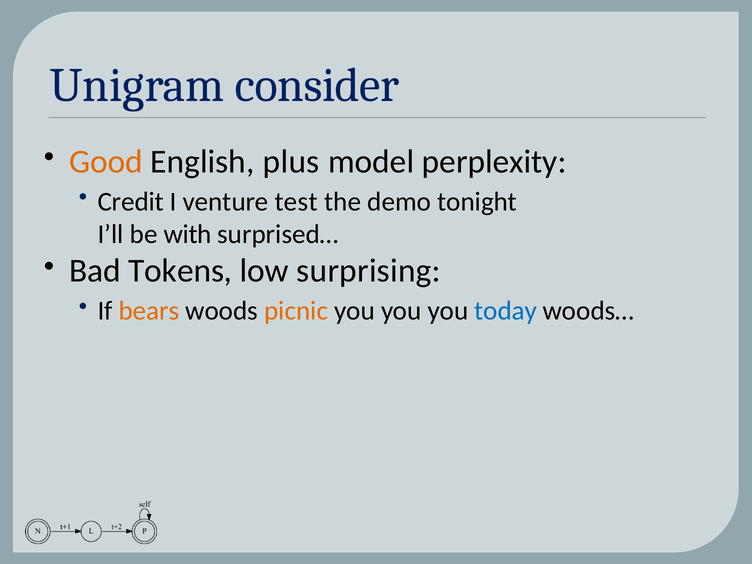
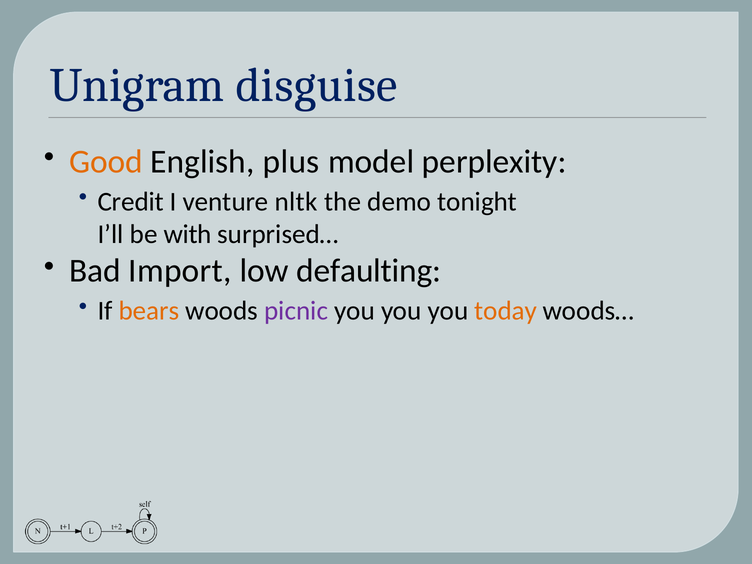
consider: consider -> disguise
test: test -> nltk
Tokens: Tokens -> Import
surprising: surprising -> defaulting
picnic colour: orange -> purple
today colour: blue -> orange
